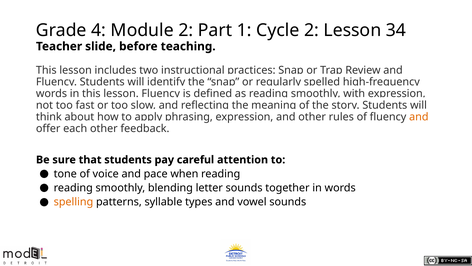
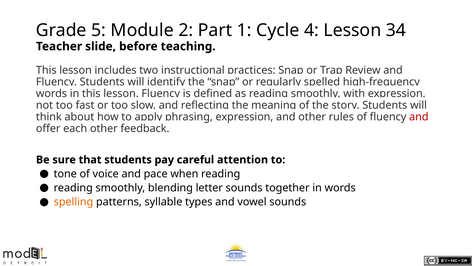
4: 4 -> 5
Cycle 2: 2 -> 4
and at (419, 117) colour: orange -> red
